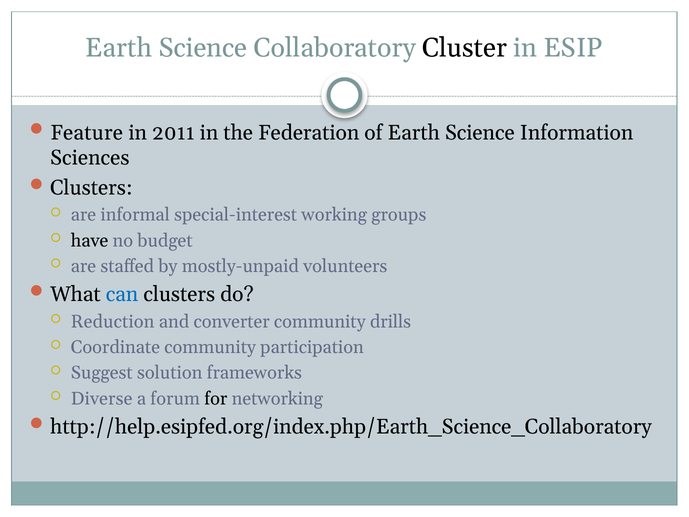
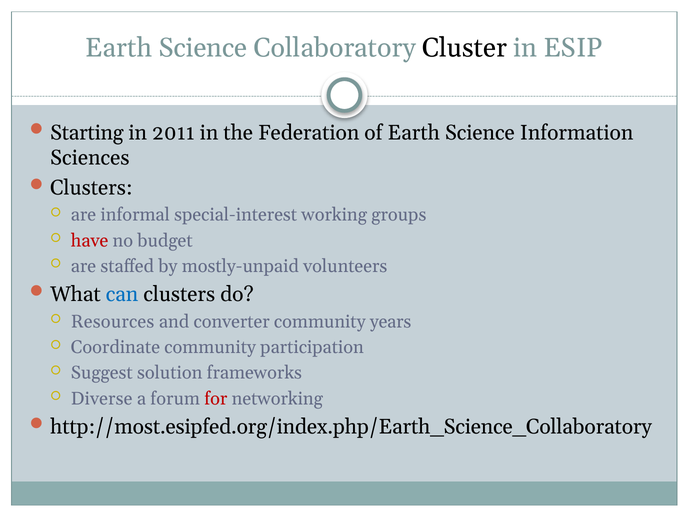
Feature: Feature -> Starting
have colour: black -> red
Reduction: Reduction -> Resources
drills: drills -> years
for colour: black -> red
http://help.esipfed.org/index.php/Earth_Science_Collaboratory: http://help.esipfed.org/index.php/Earth_Science_Collaboratory -> http://most.esipfed.org/index.php/Earth_Science_Collaboratory
